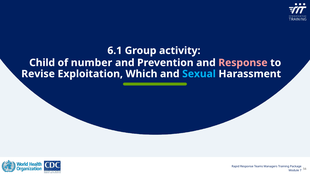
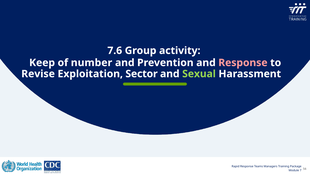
6.1: 6.1 -> 7.6
Child: Child -> Keep
Which: Which -> Sector
Sexual colour: light blue -> light green
